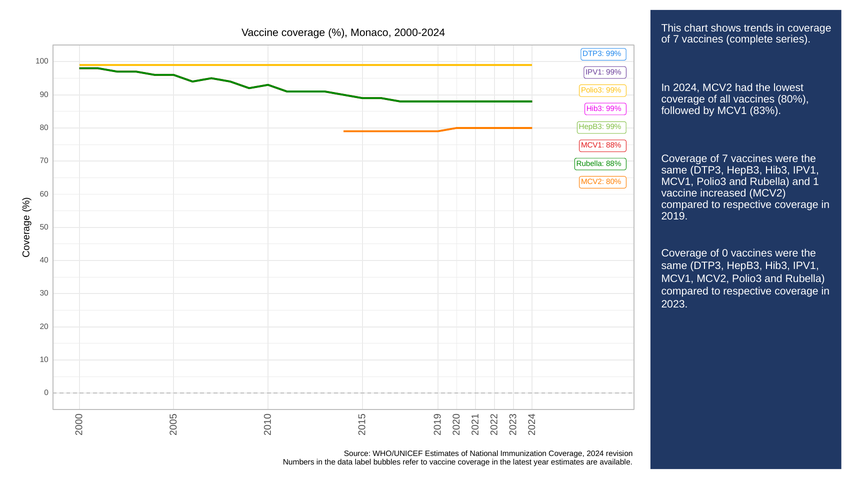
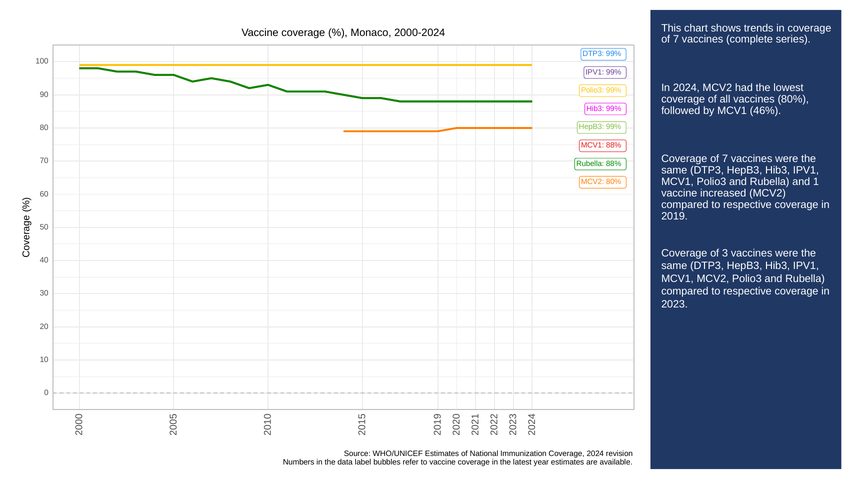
83%: 83% -> 46%
of 0: 0 -> 3
